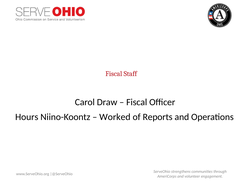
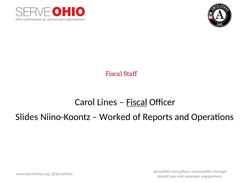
Draw: Draw -> Lines
Fiscal at (137, 102) underline: none -> present
Hours: Hours -> Slides
